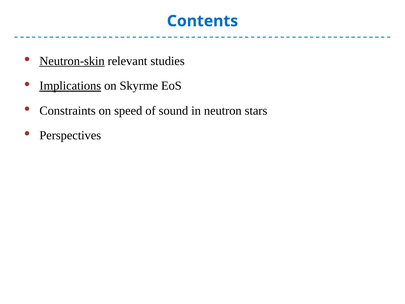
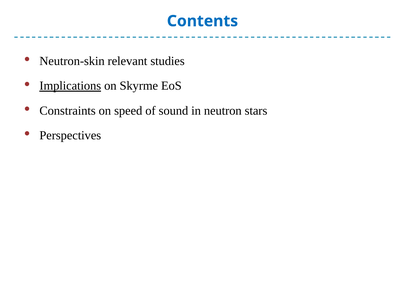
Neutron-skin underline: present -> none
